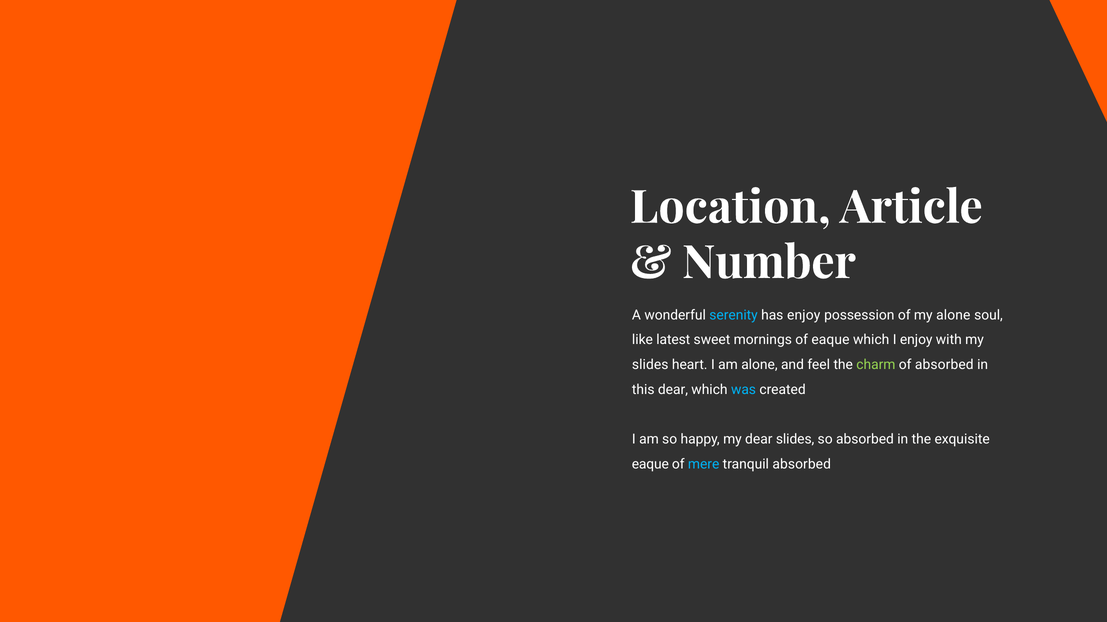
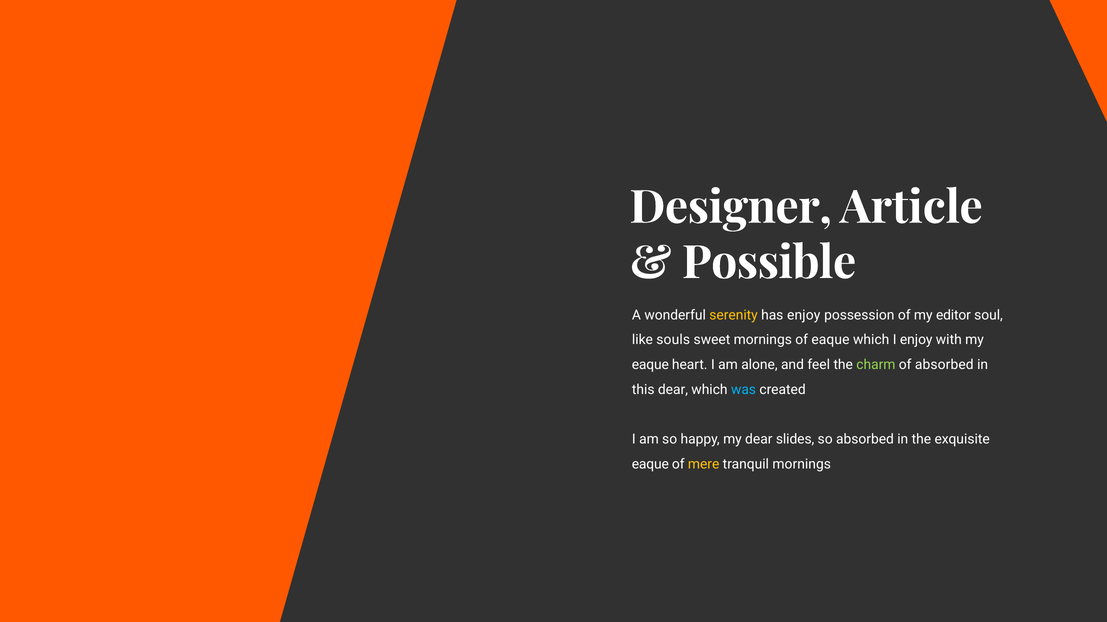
Location: Location -> Designer
Number: Number -> Possible
serenity colour: light blue -> yellow
my alone: alone -> editor
latest: latest -> souls
slides at (650, 365): slides -> eaque
mere colour: light blue -> yellow
tranquil absorbed: absorbed -> mornings
